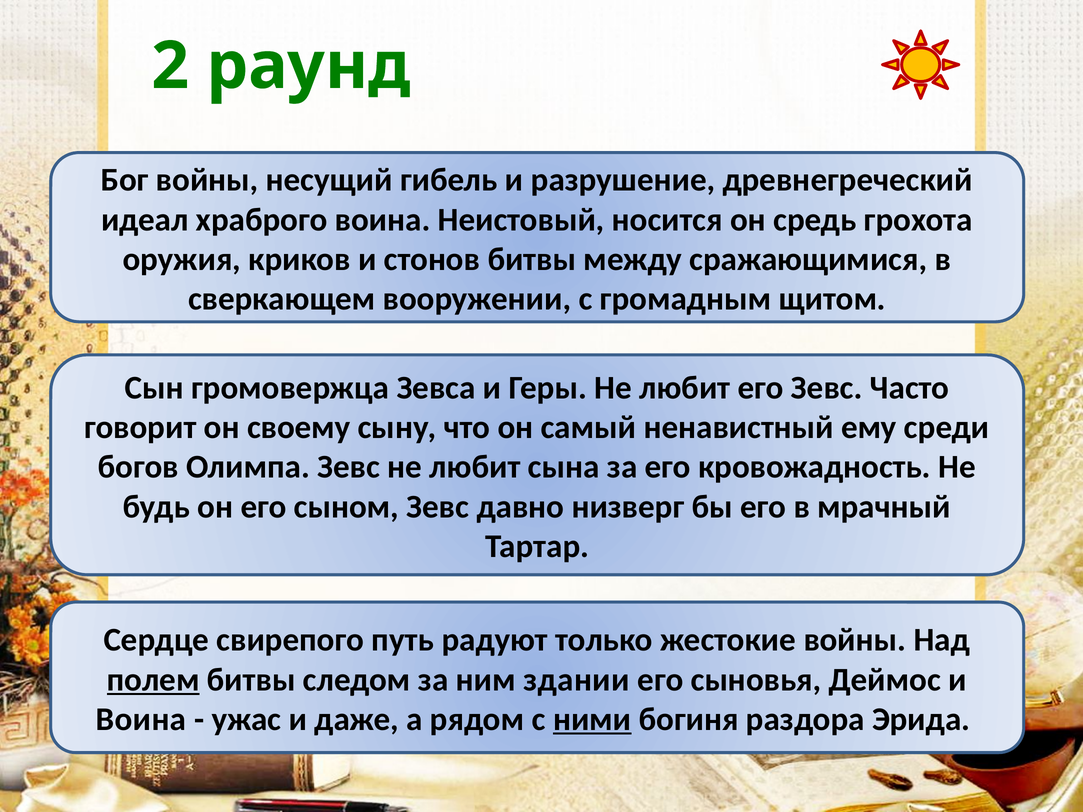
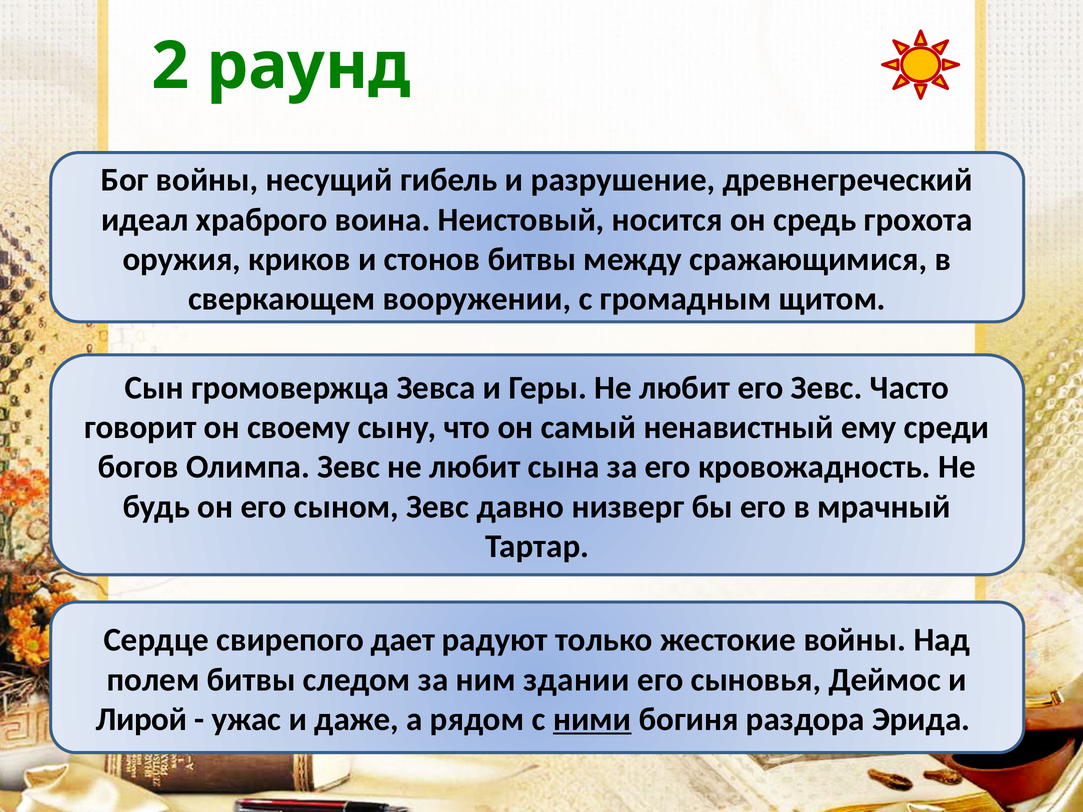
путь: путь -> дает
полем underline: present -> none
Воина at (141, 720): Воина -> Лирой
